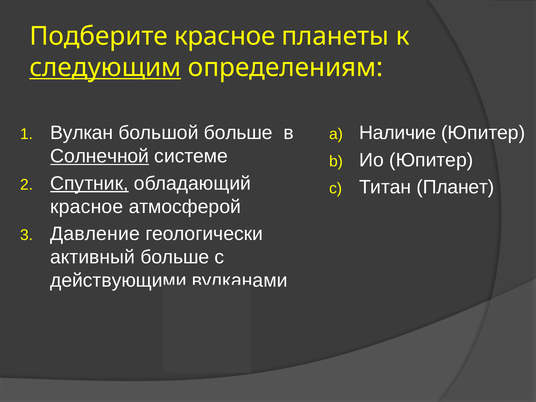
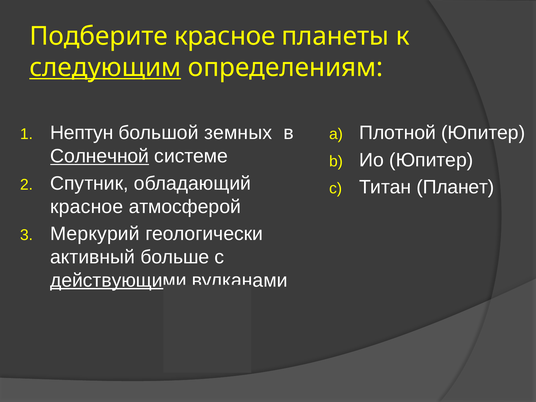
Вулкан: Вулкан -> Нептун
большой больше: больше -> земных
Наличие: Наличие -> Плотной
Спутник underline: present -> none
Давление: Давление -> Меркурий
действующими underline: none -> present
